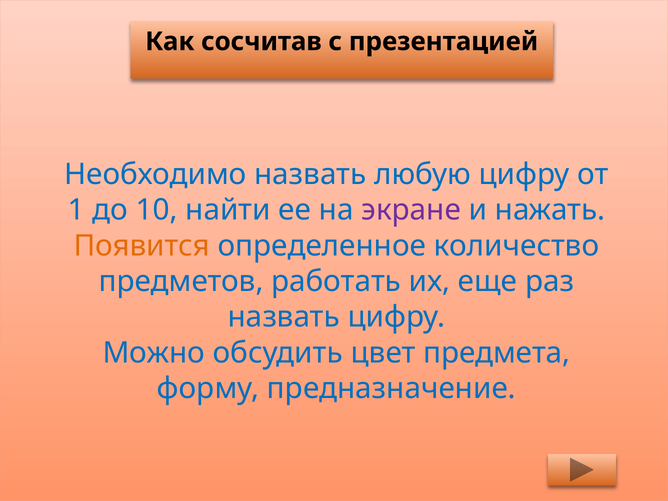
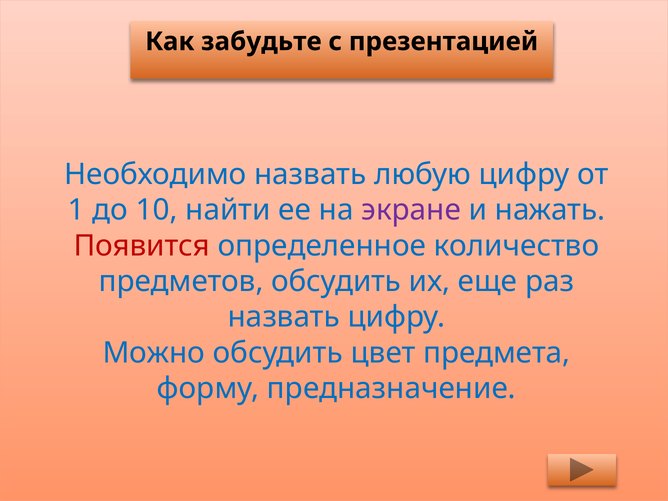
сосчитав: сосчитав -> забудьте
Появится colour: orange -> red
предметов работать: работать -> обсудить
